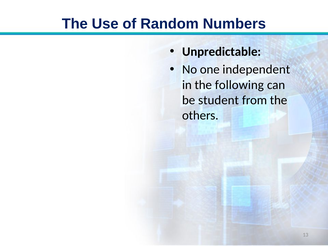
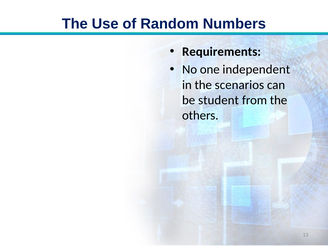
Unpredictable: Unpredictable -> Requirements
following: following -> scenarios
